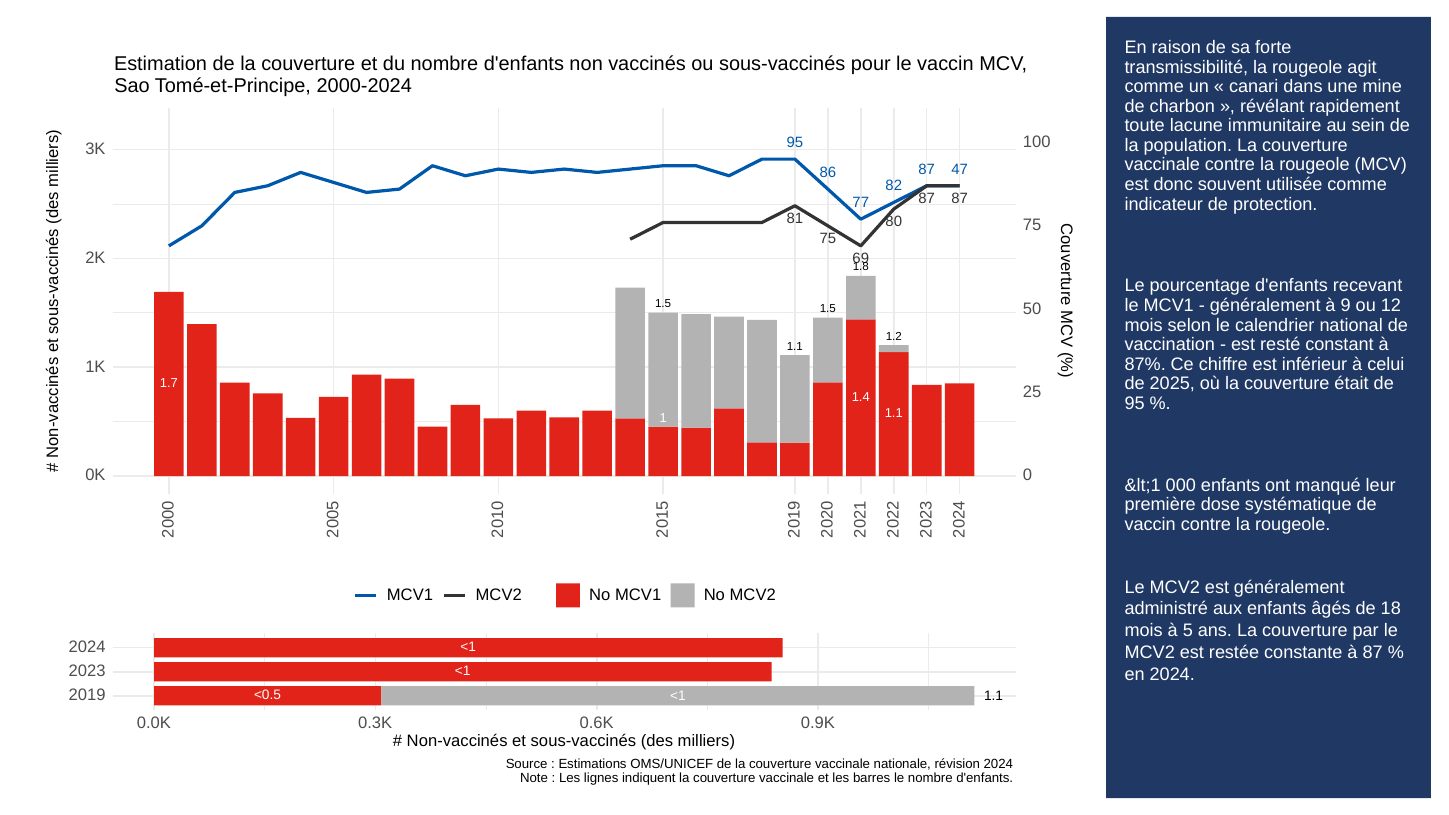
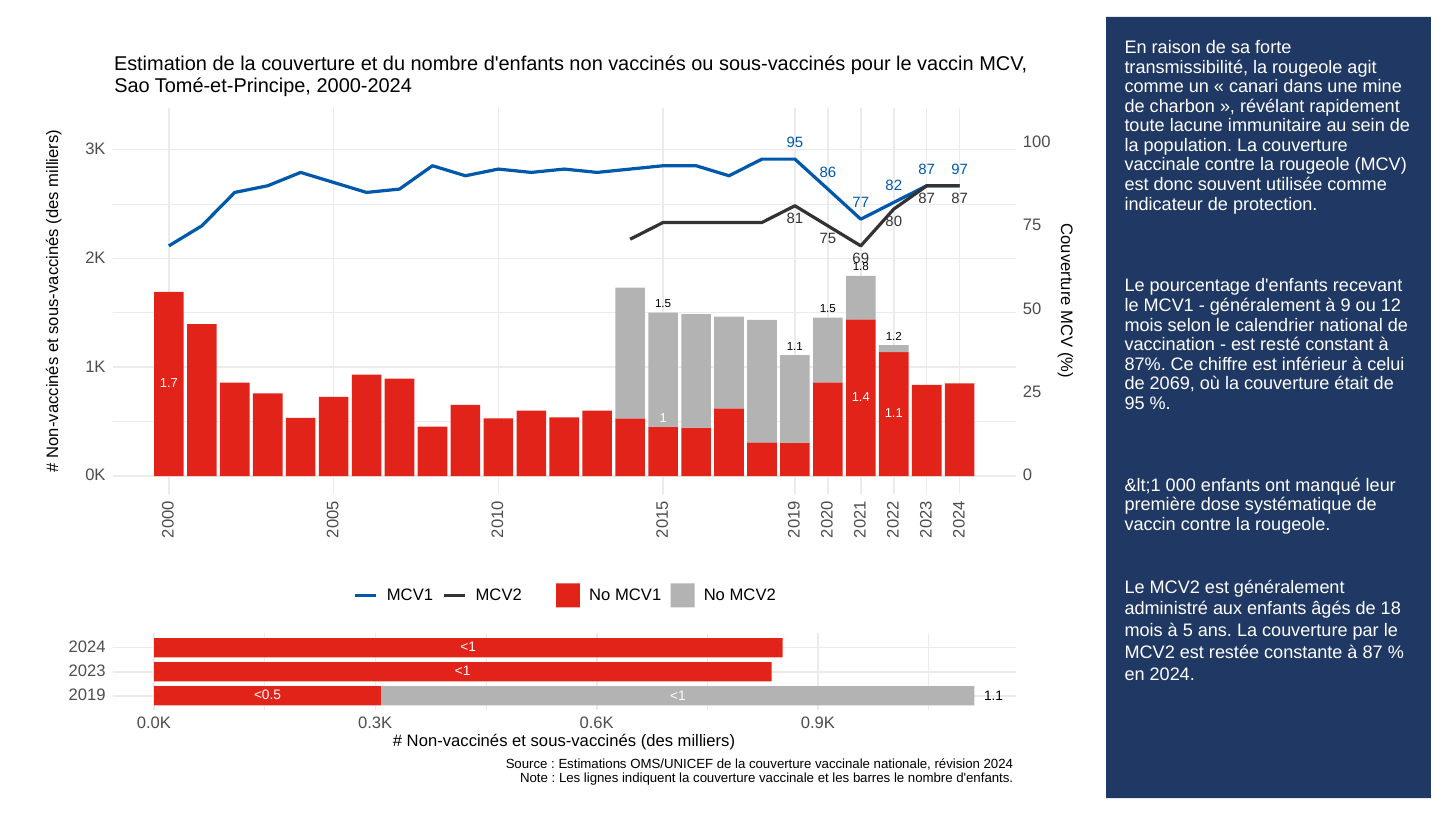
47: 47 -> 97
2025: 2025 -> 2069
